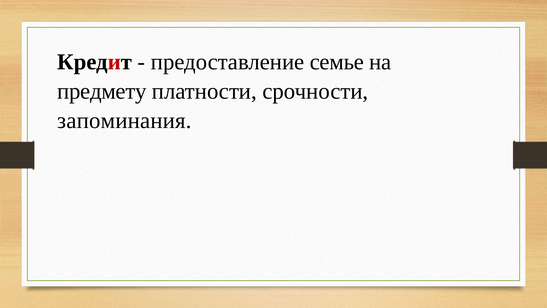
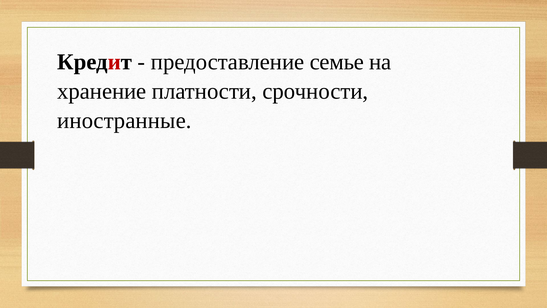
предмету: предмету -> хранение
запоминания: запоминания -> иностранные
